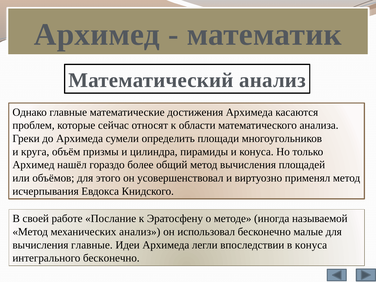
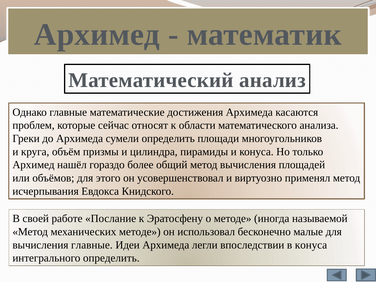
механических анализ: анализ -> методе
интегрального бесконечно: бесконечно -> определить
